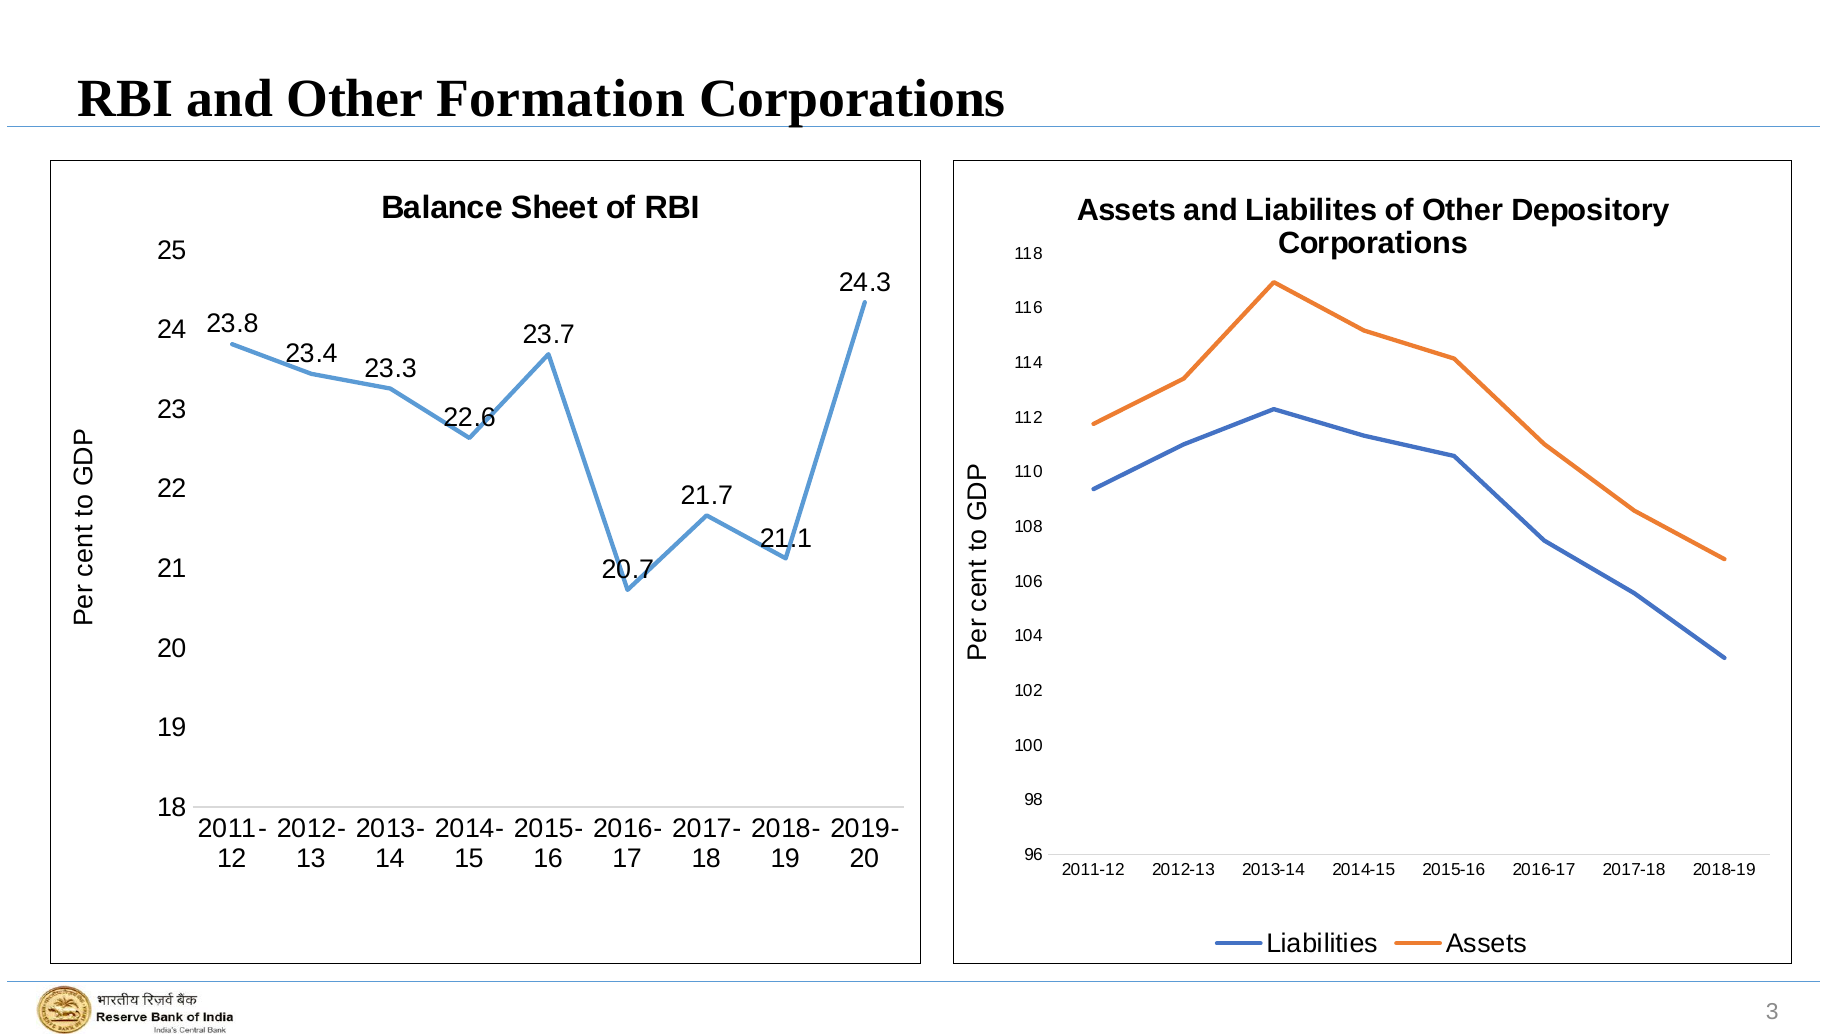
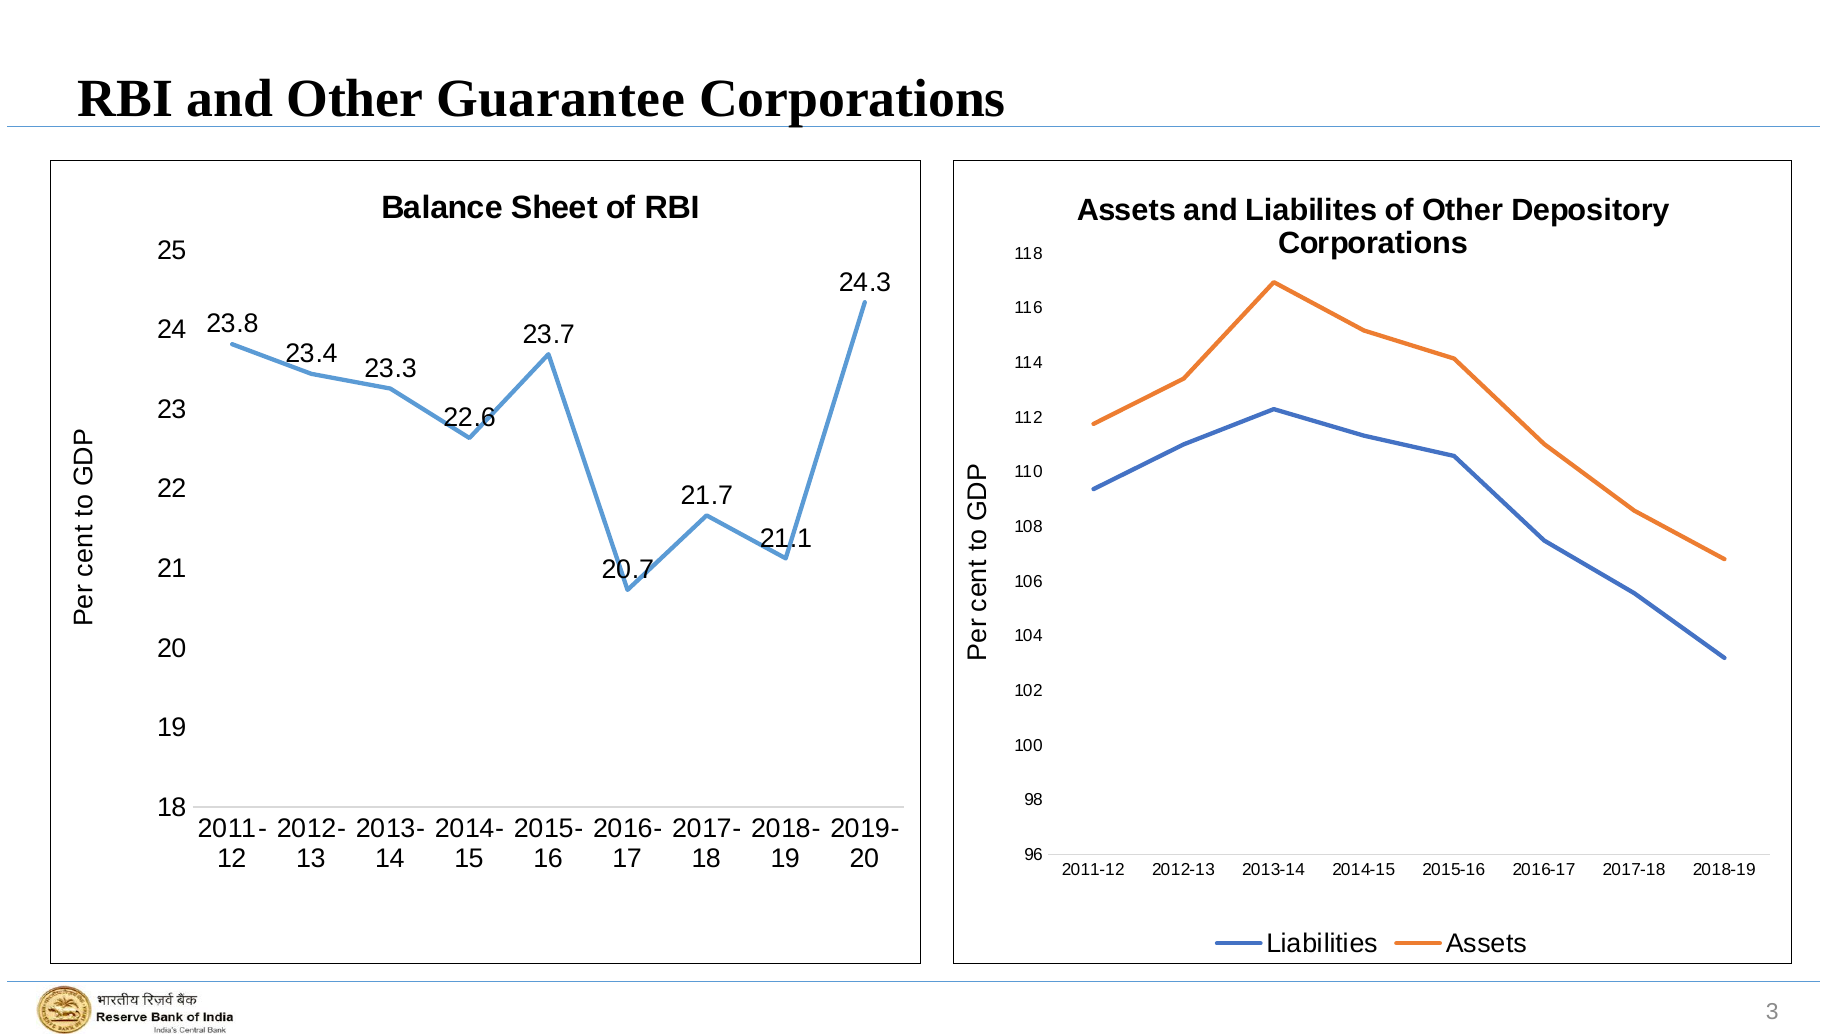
Formation: Formation -> Guarantee
